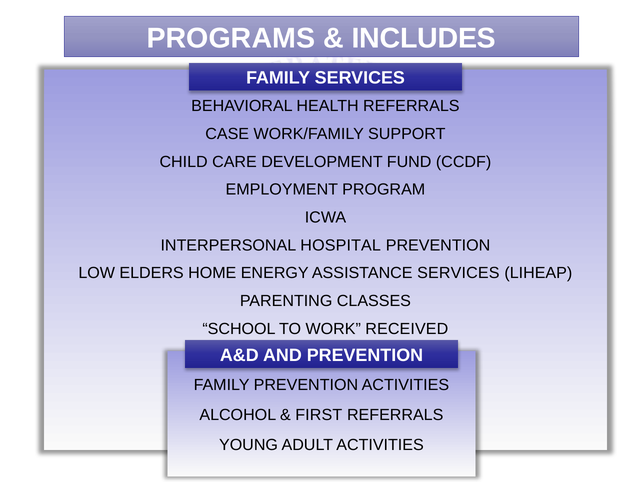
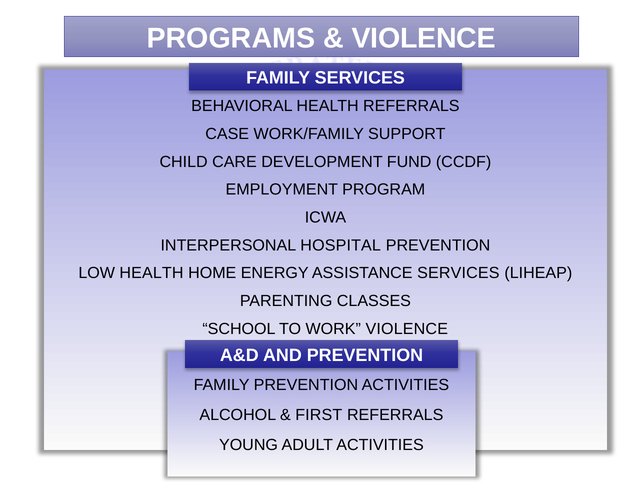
INCLUDES at (424, 38): INCLUDES -> VIOLENCE
LOW ELDERS: ELDERS -> HEALTH
WORK RECEIVED: RECEIVED -> VIOLENCE
